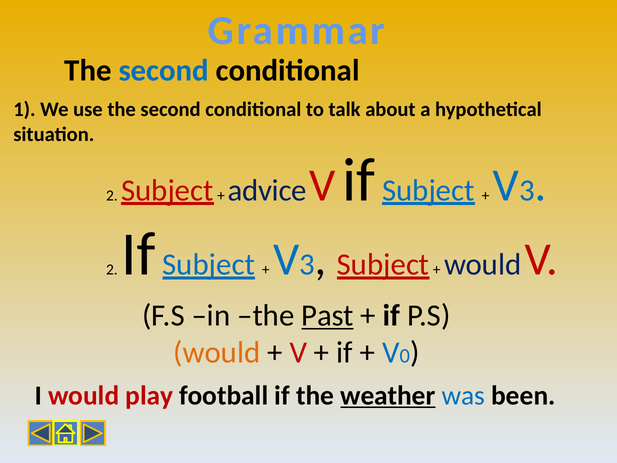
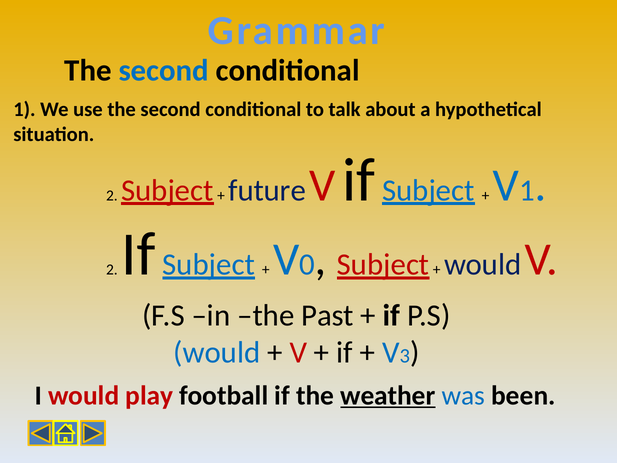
advice: advice -> future
3 at (527, 190): 3 -> 1
3 at (307, 264): 3 -> 0
Past underline: present -> none
would at (217, 352) colour: orange -> blue
0: 0 -> 3
